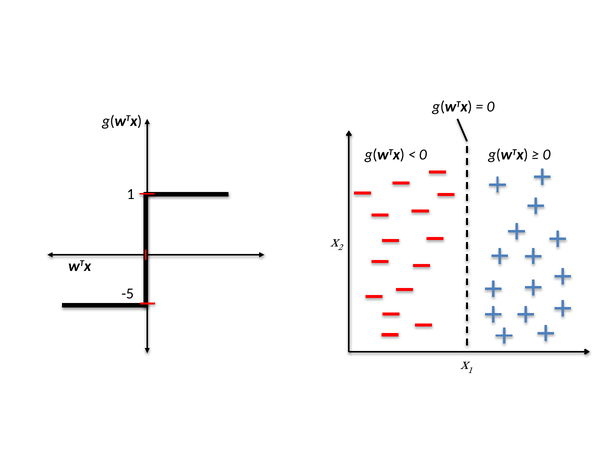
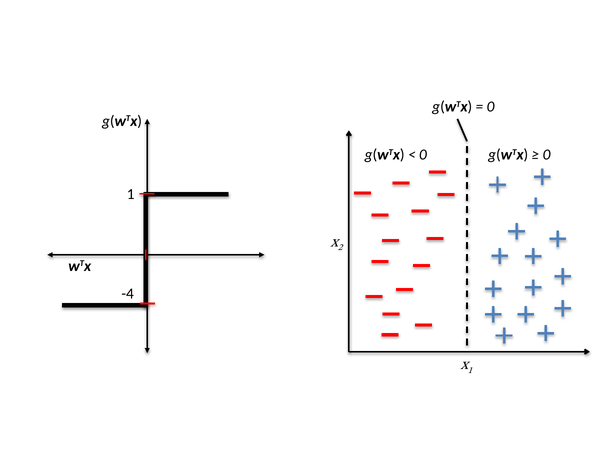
-5: -5 -> -4
